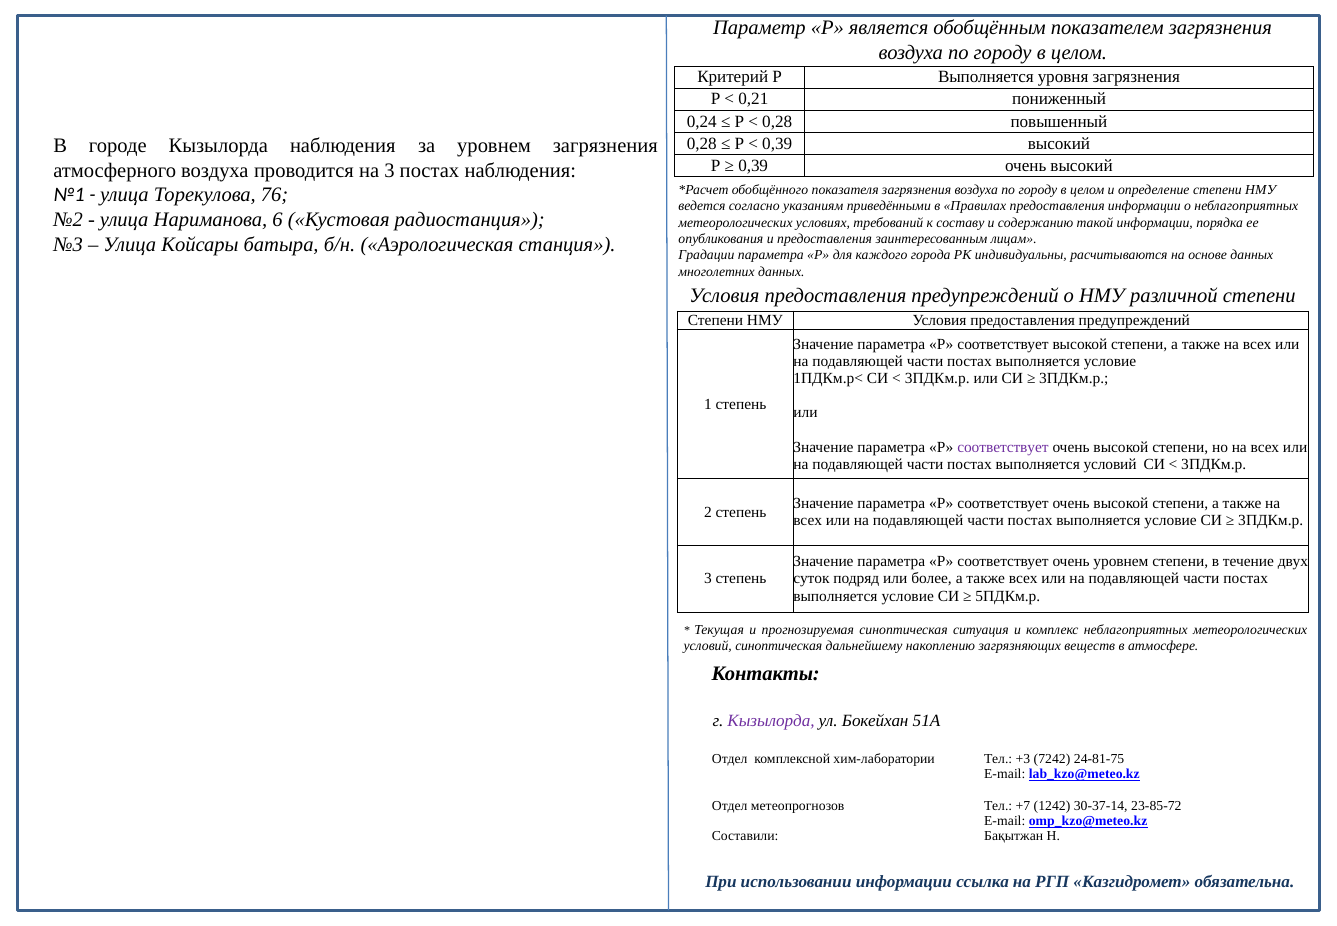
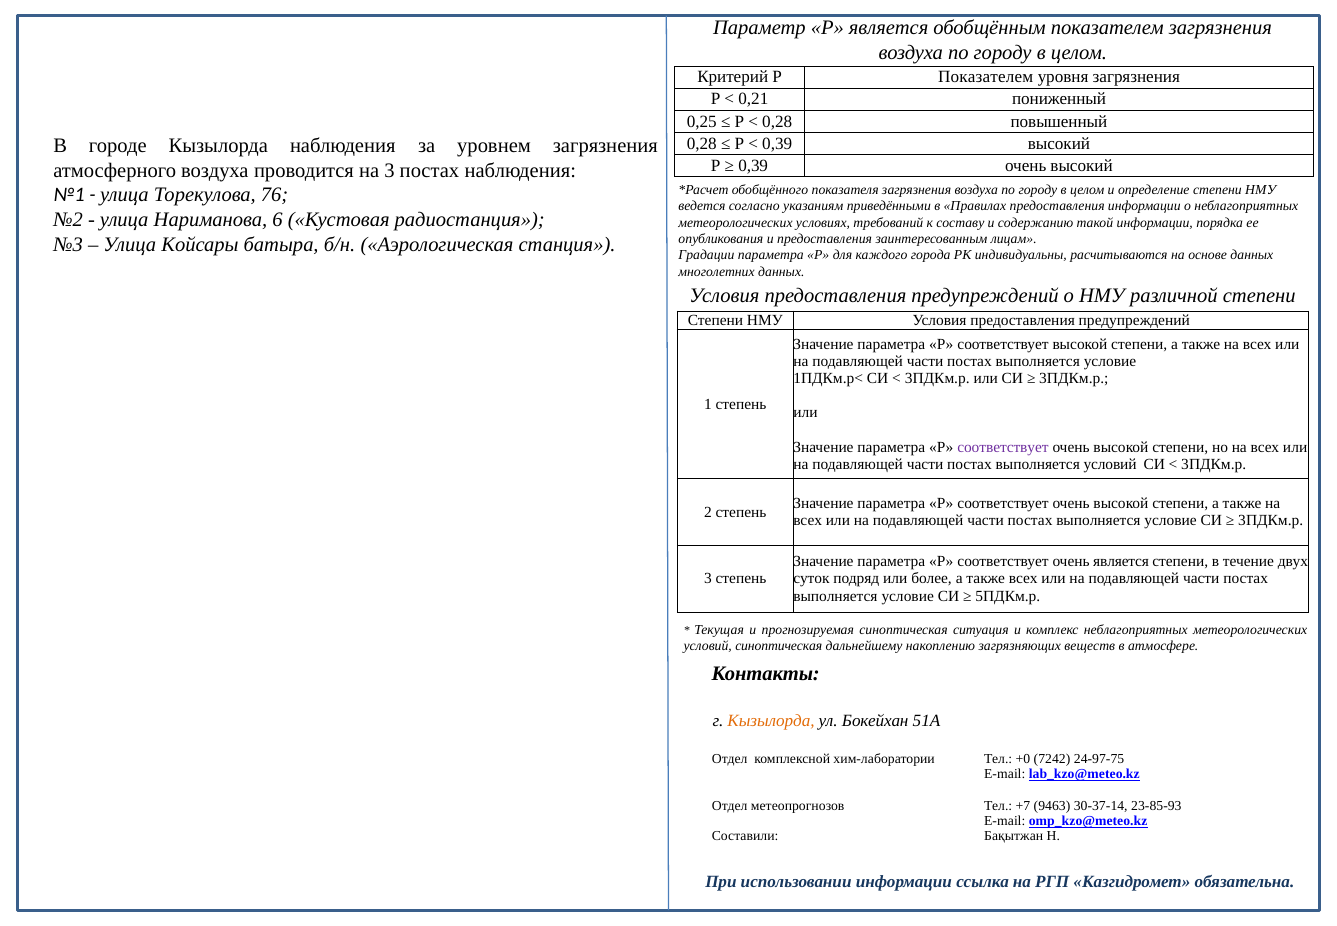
Р Выполняется: Выполняется -> Показателем
0,24: 0,24 -> 0,25
очень уровнем: уровнем -> является
Кызылорда at (771, 721) colour: purple -> orange
+3: +3 -> +0
24-81-75: 24-81-75 -> 24-97-75
1242: 1242 -> 9463
23-85-72: 23-85-72 -> 23-85-93
